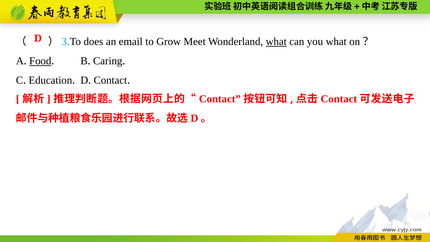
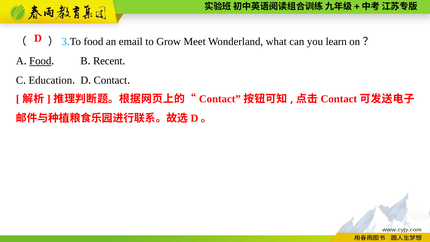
To does: does -> food
what at (276, 42) underline: present -> none
you what: what -> learn
Caring: Caring -> Recent
